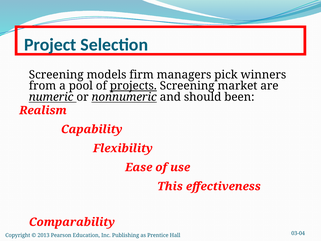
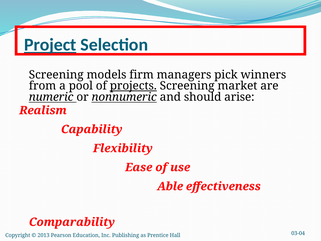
Project underline: none -> present
been: been -> arise
This: This -> Able
